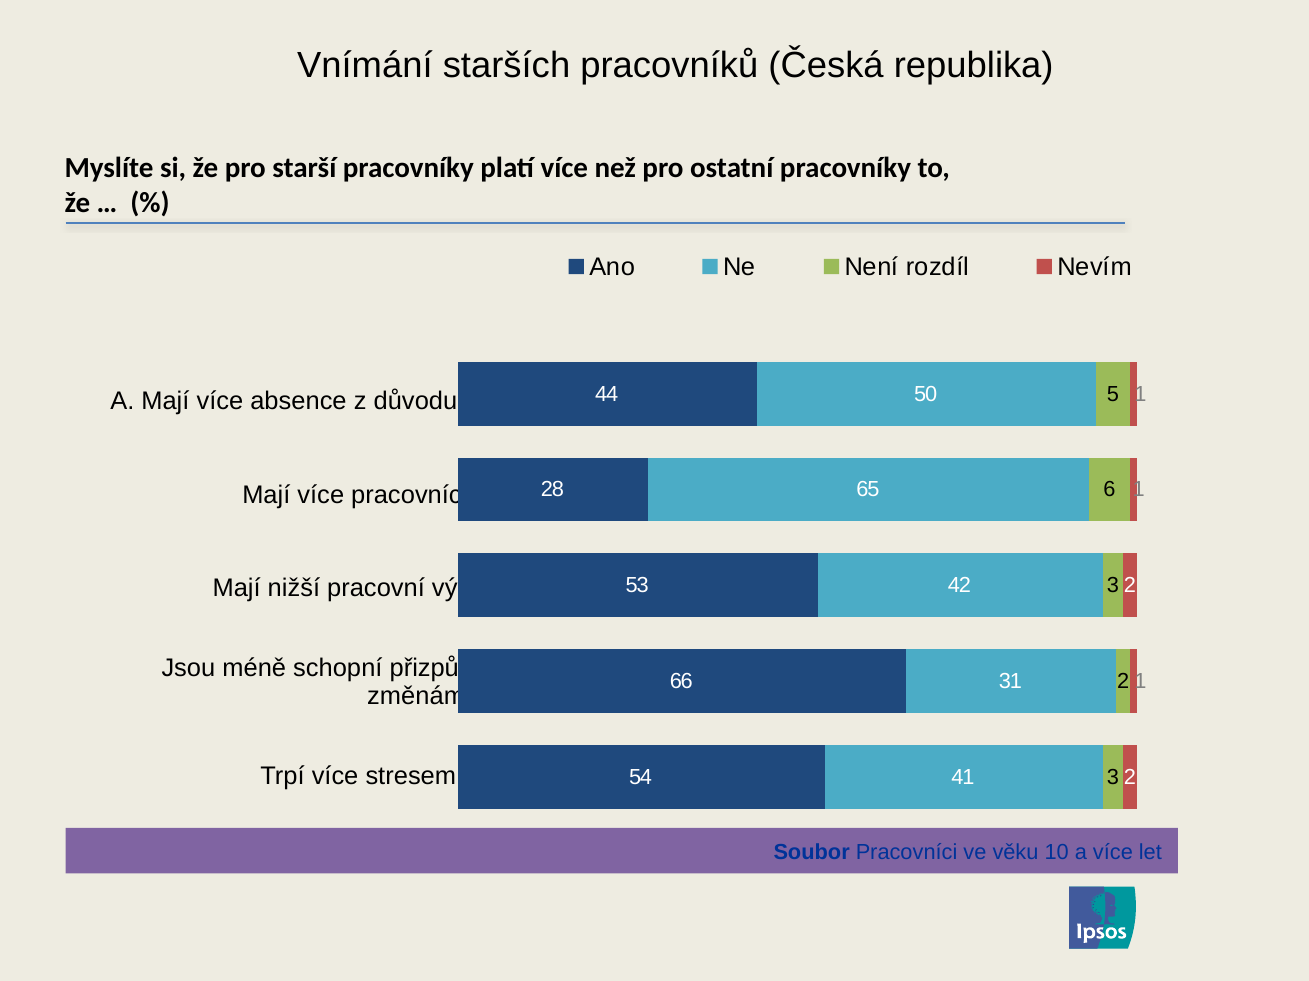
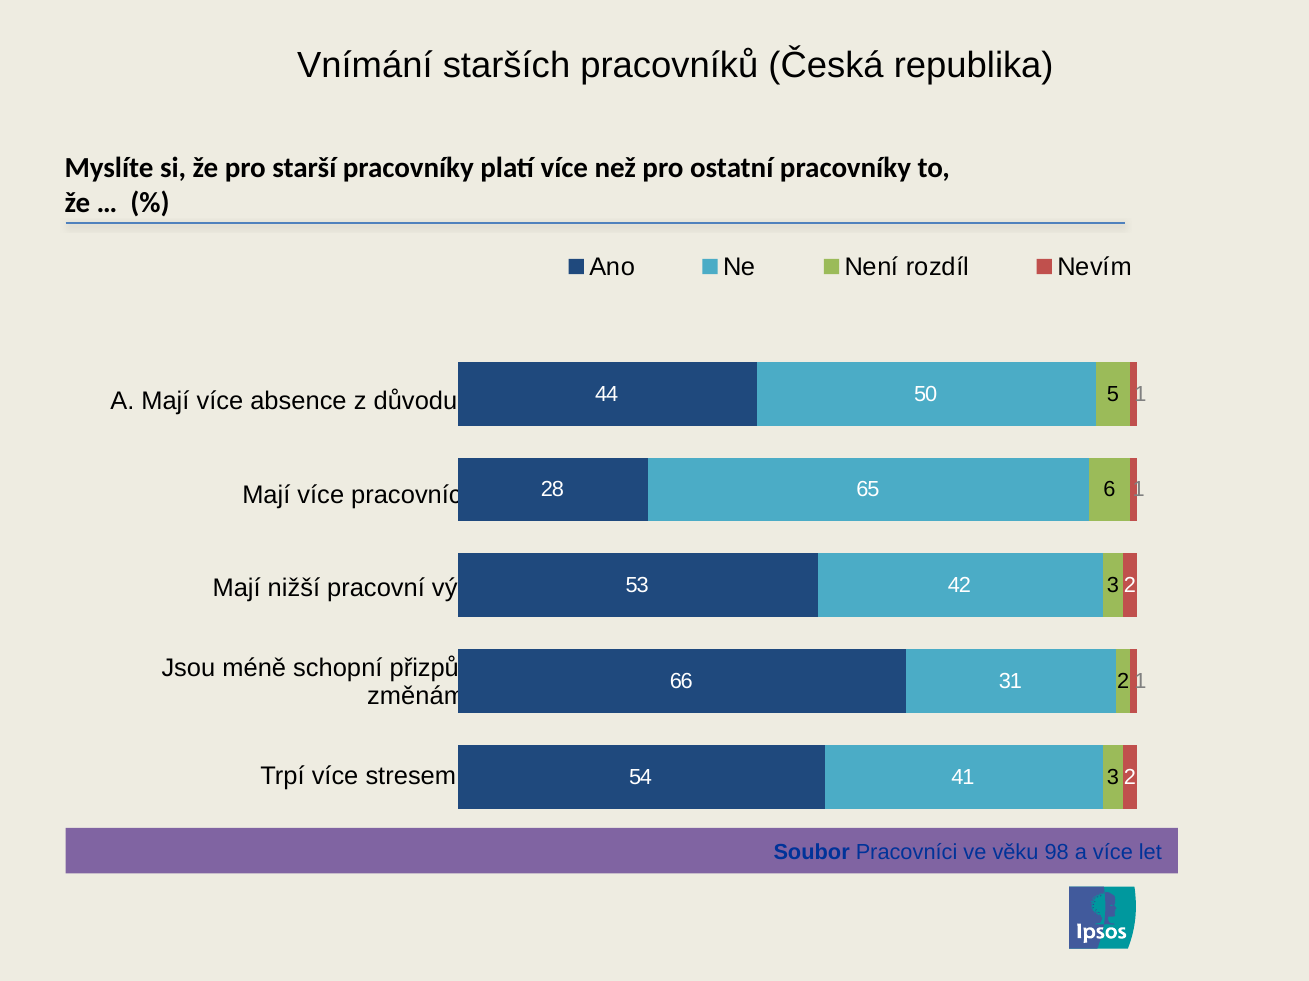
10: 10 -> 98
